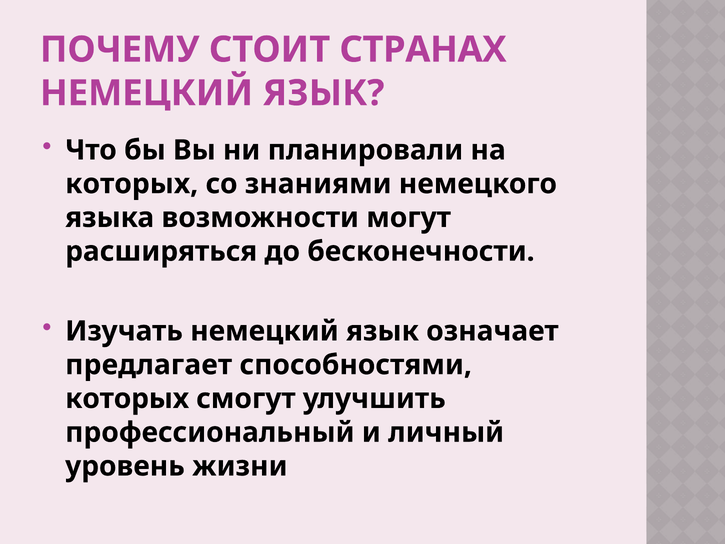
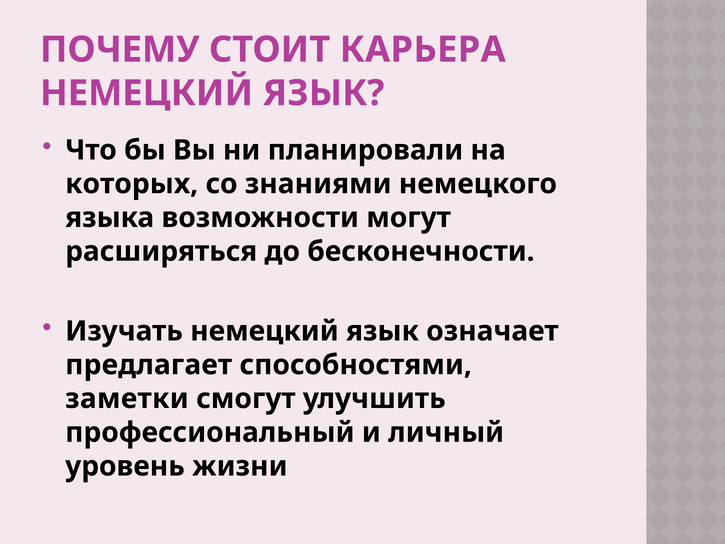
СТРАНАХ: СТРАНАХ -> КАРЬЕРА
которых at (127, 398): которых -> заметки
